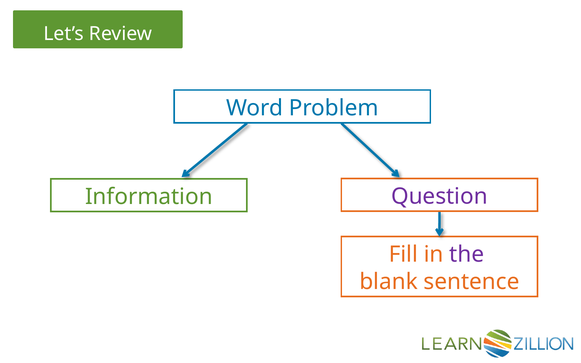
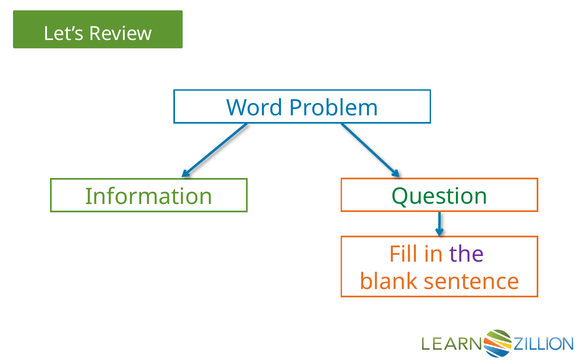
Question colour: purple -> green
